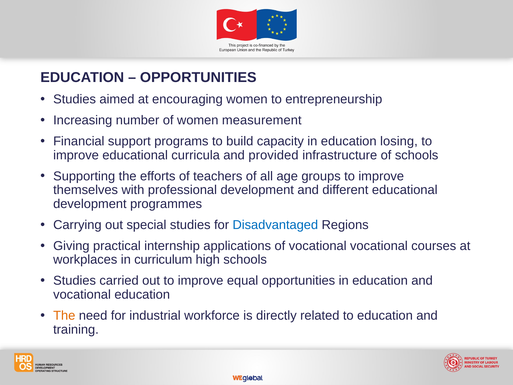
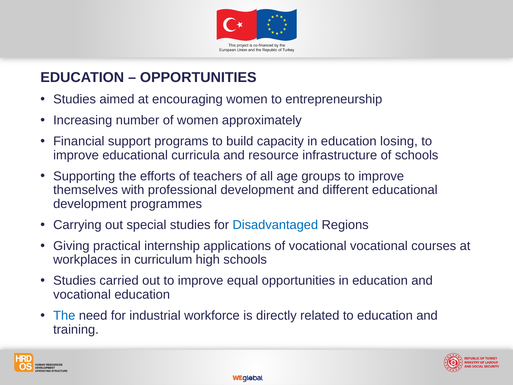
measurement: measurement -> approximately
provided: provided -> resource
The at (64, 315) colour: orange -> blue
